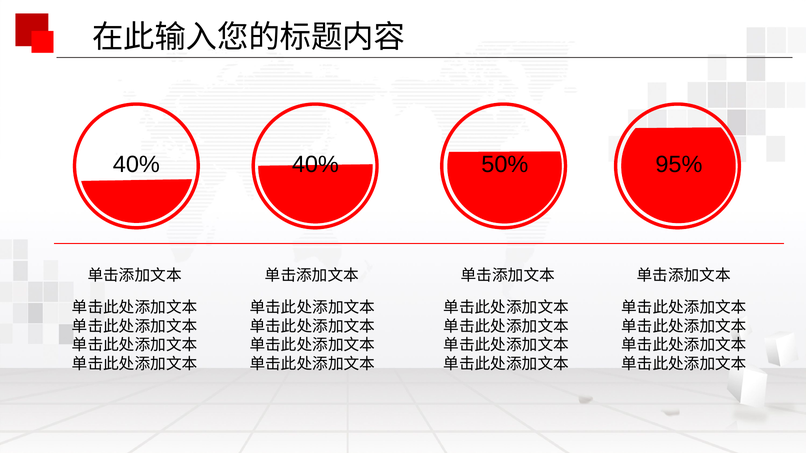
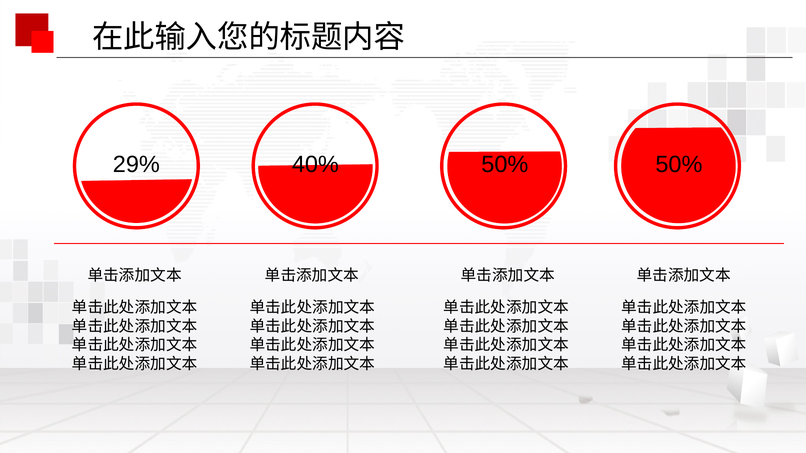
40% at (136, 165): 40% -> 29%
50% 95%: 95% -> 50%
